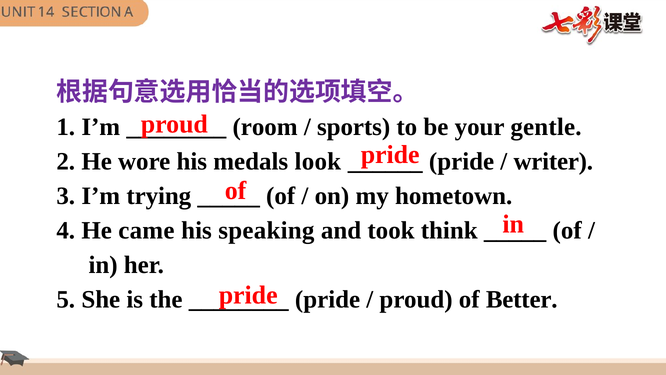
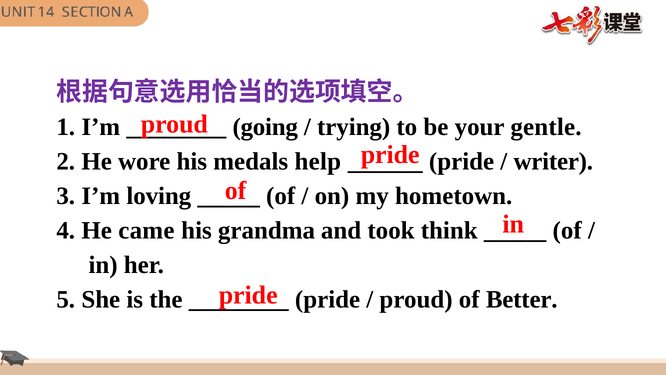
room: room -> going
sports: sports -> trying
look: look -> help
trying: trying -> loving
speaking: speaking -> grandma
